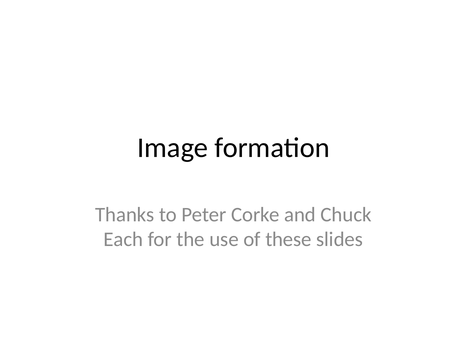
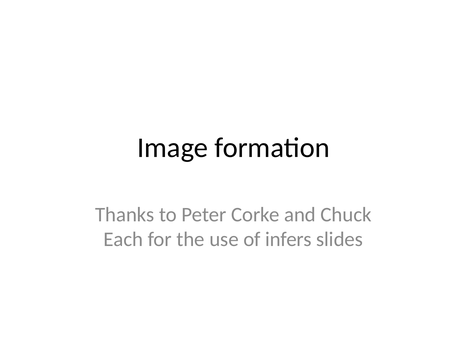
these: these -> infers
